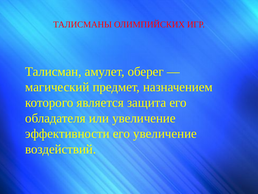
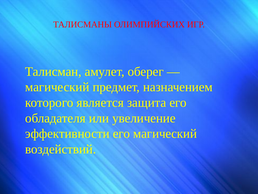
его увеличение: увеличение -> магический
